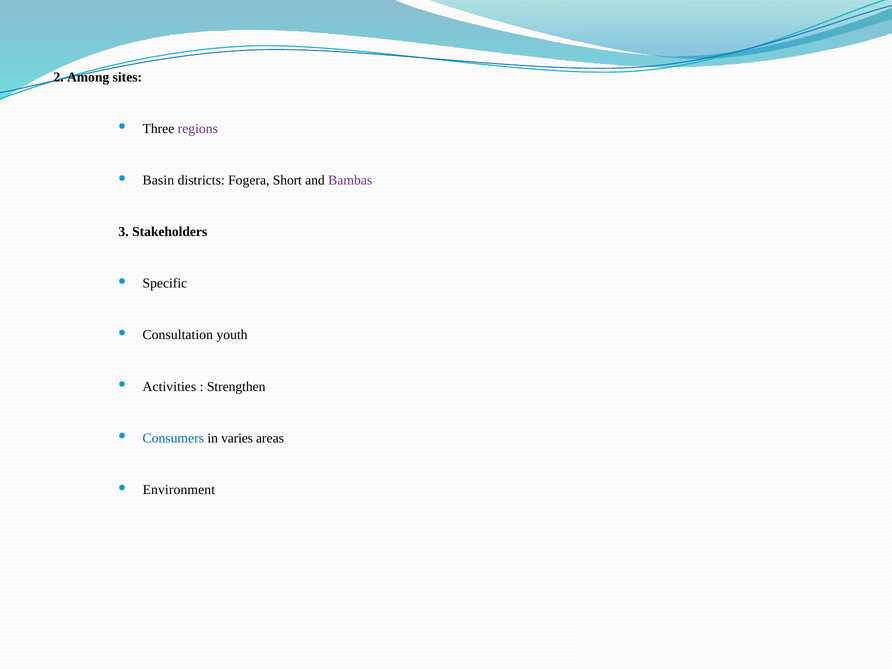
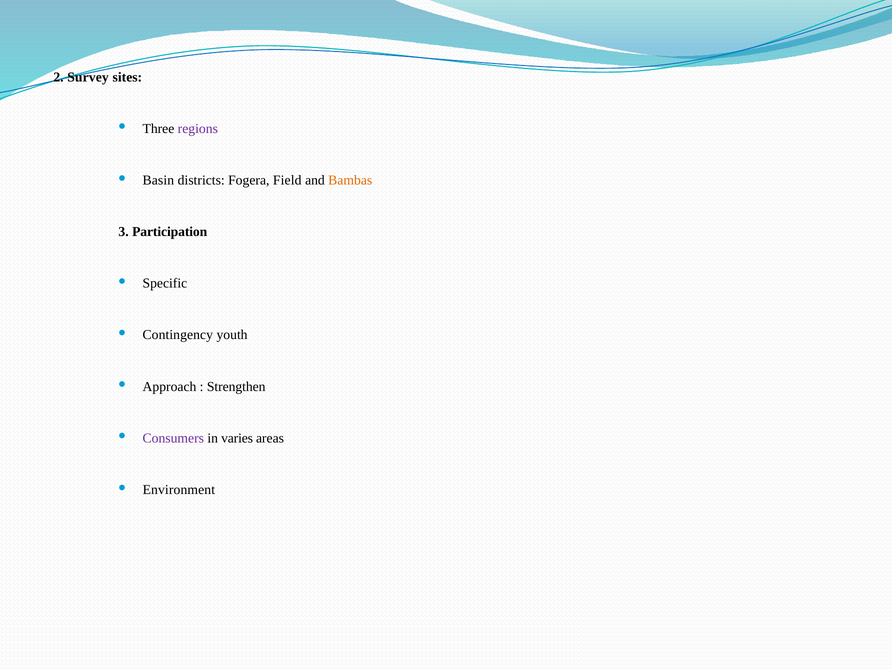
Among: Among -> Survey
Short: Short -> Field
Bambas colour: purple -> orange
Stakeholders: Stakeholders -> Participation
Consultation: Consultation -> Contingency
Activities: Activities -> Approach
Consumers colour: blue -> purple
